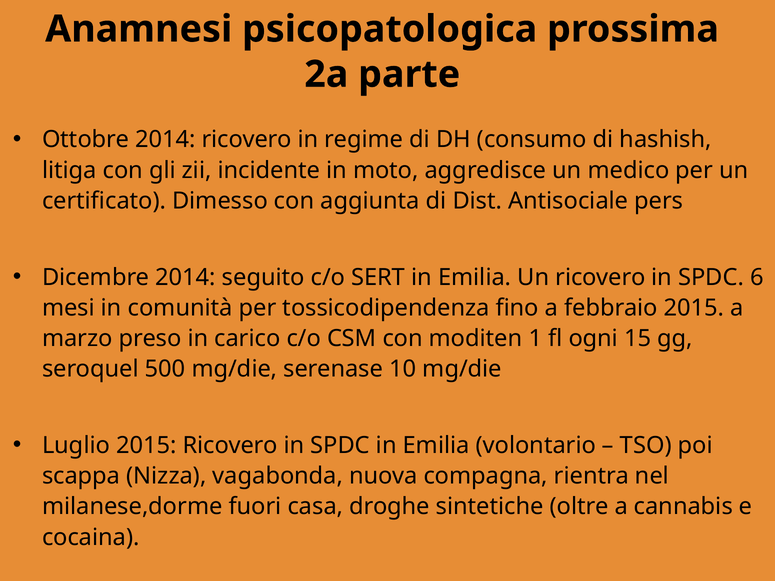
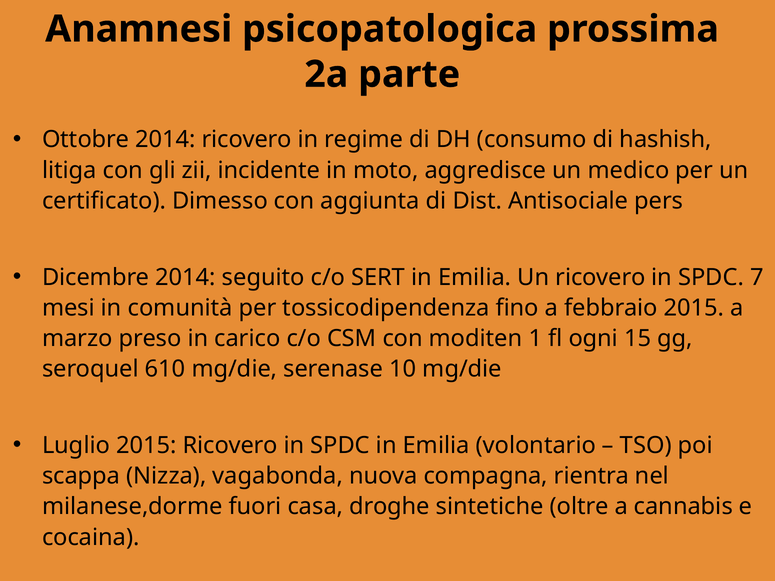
6: 6 -> 7
500: 500 -> 610
